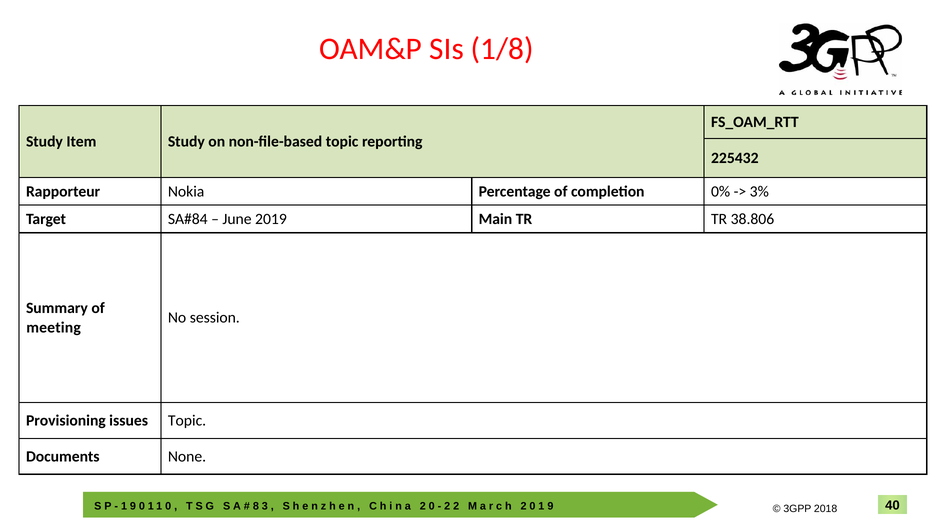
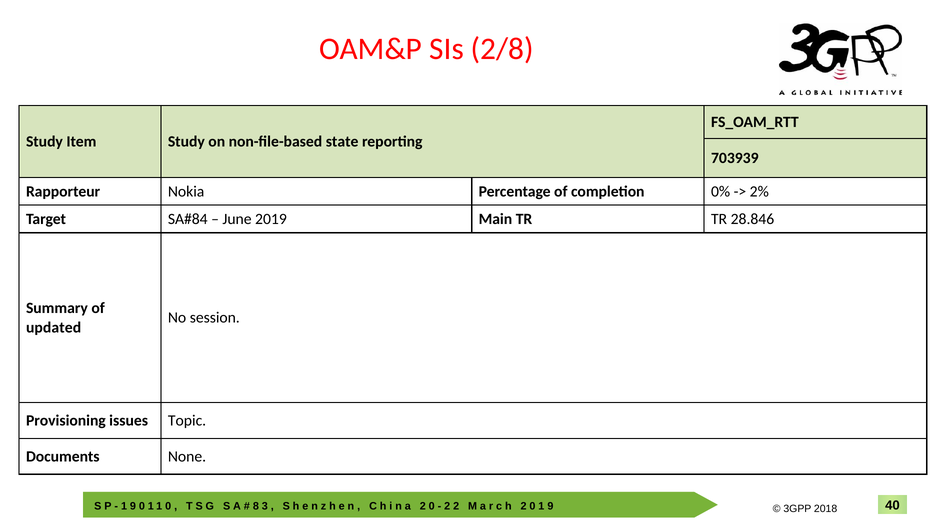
1/8: 1/8 -> 2/8
non-file-based topic: topic -> state
225432: 225432 -> 703939
3%: 3% -> 2%
38.806: 38.806 -> 28.846
meeting: meeting -> updated
